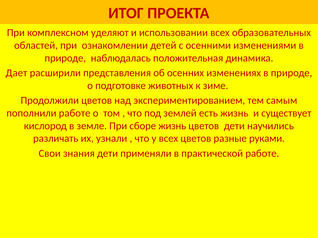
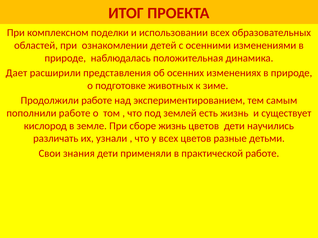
уделяют: уделяют -> поделки
Продолжили цветов: цветов -> работе
руками: руками -> детьми
